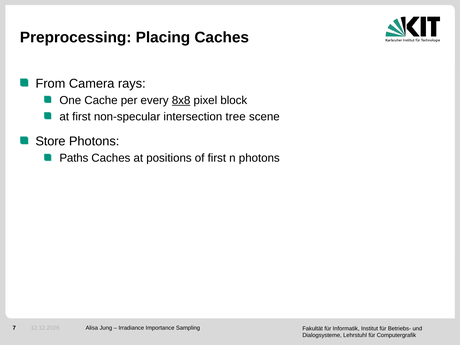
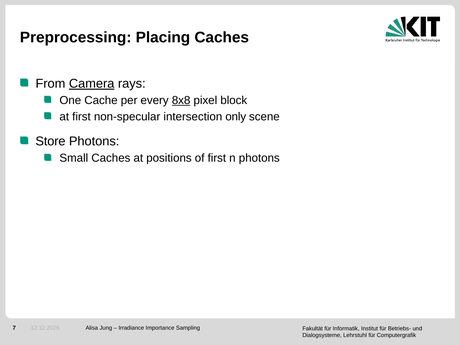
Camera underline: none -> present
tree: tree -> only
Paths: Paths -> Small
